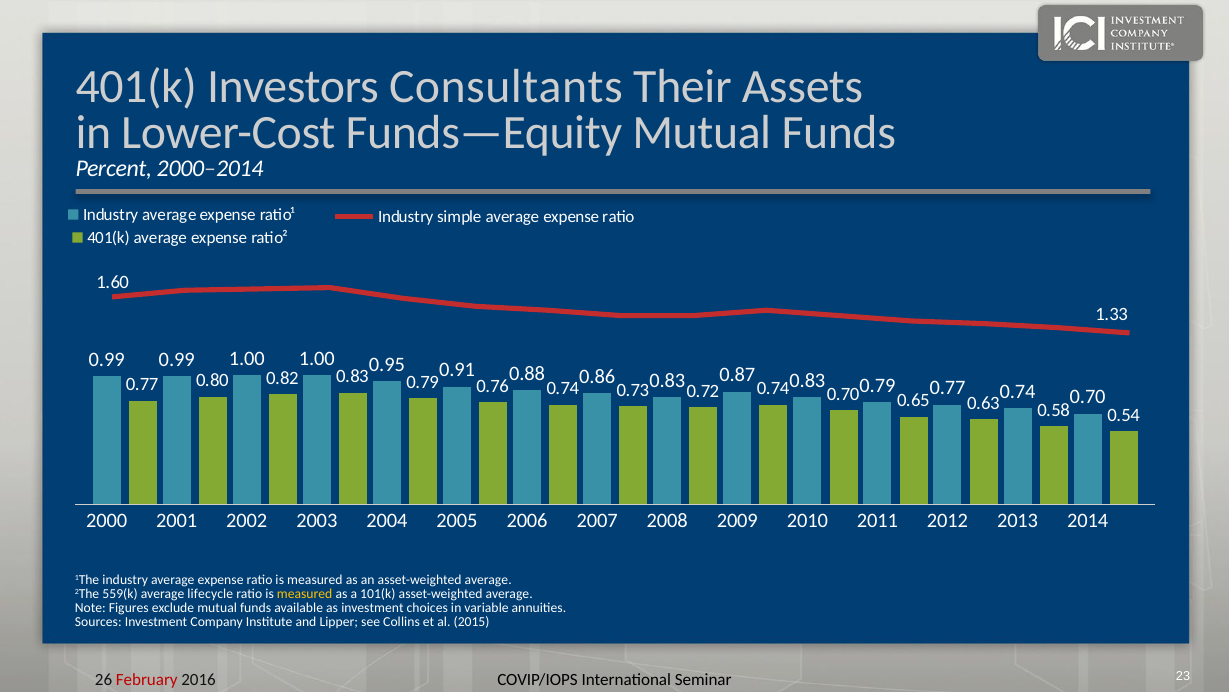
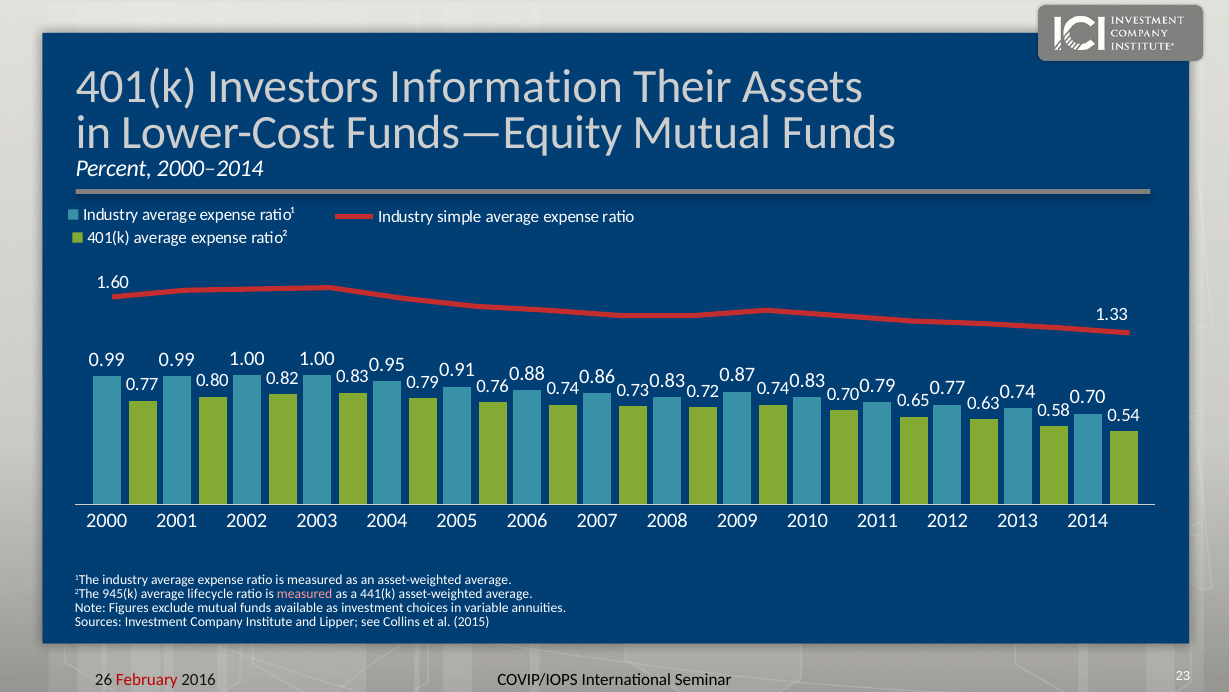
Consultants: Consultants -> Information
559(k: 559(k -> 945(k
measured at (305, 593) colour: yellow -> pink
101(k: 101(k -> 441(k
